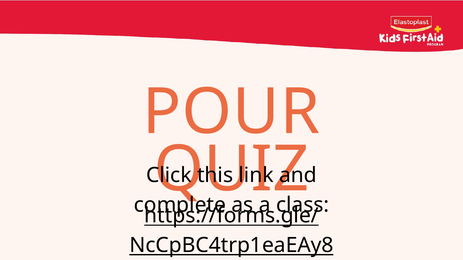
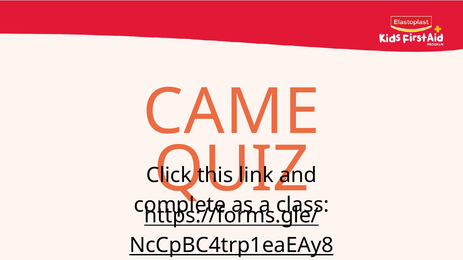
POUR: POUR -> CAME
